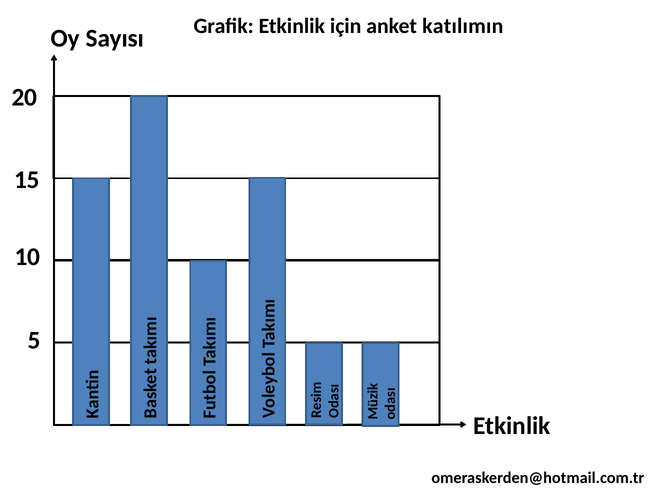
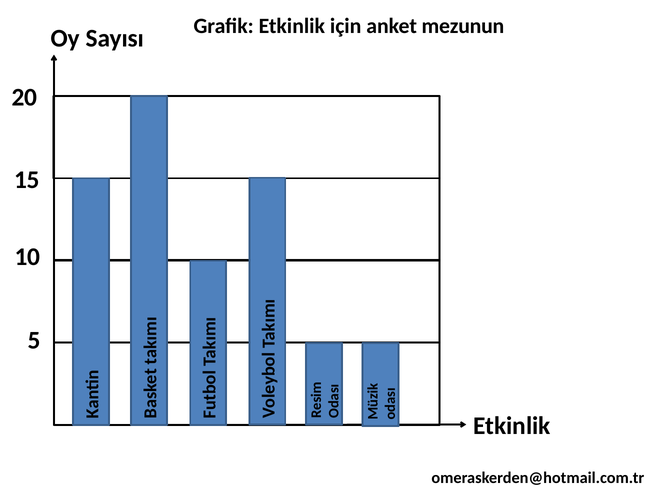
katılımın: katılımın -> mezunun
